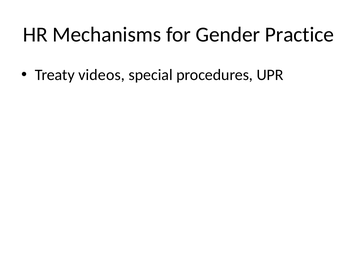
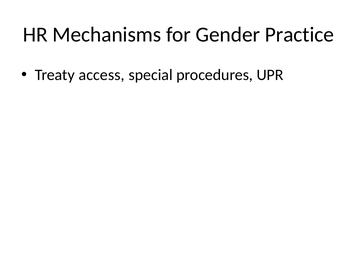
videos: videos -> access
